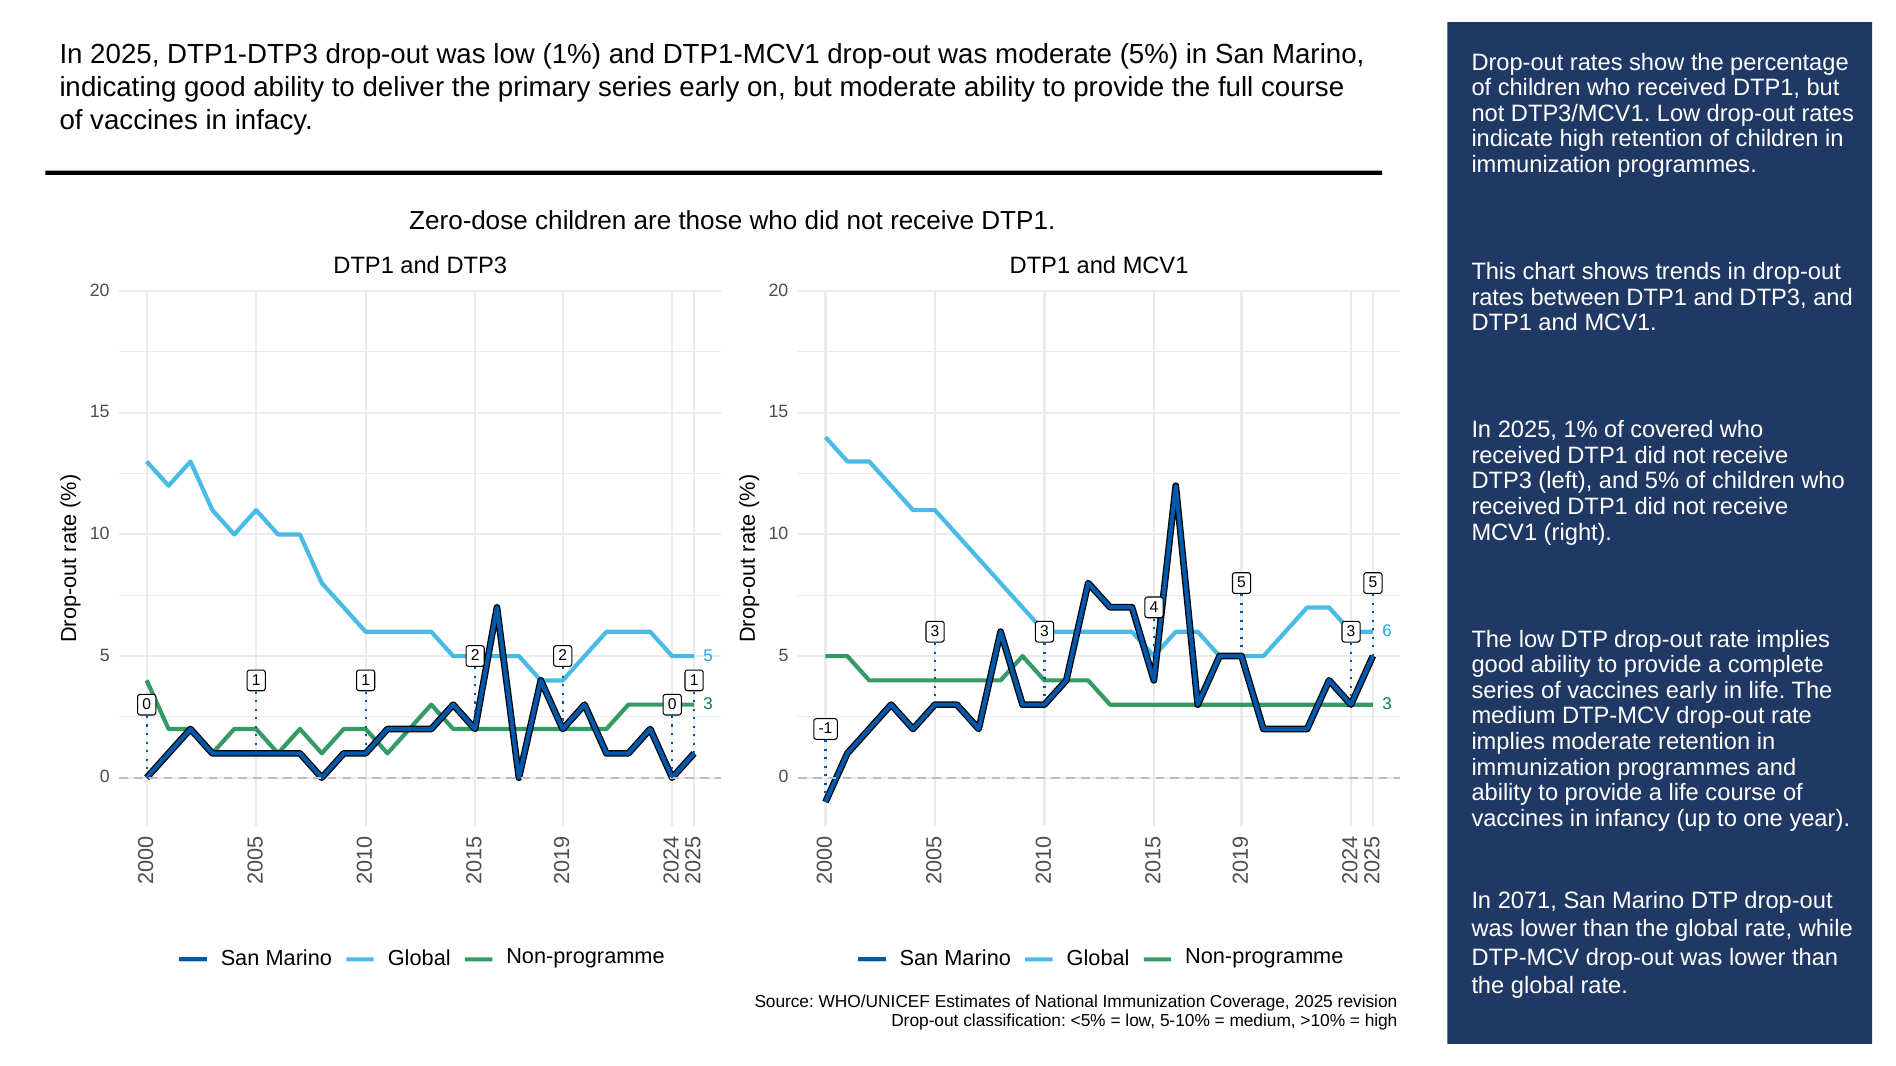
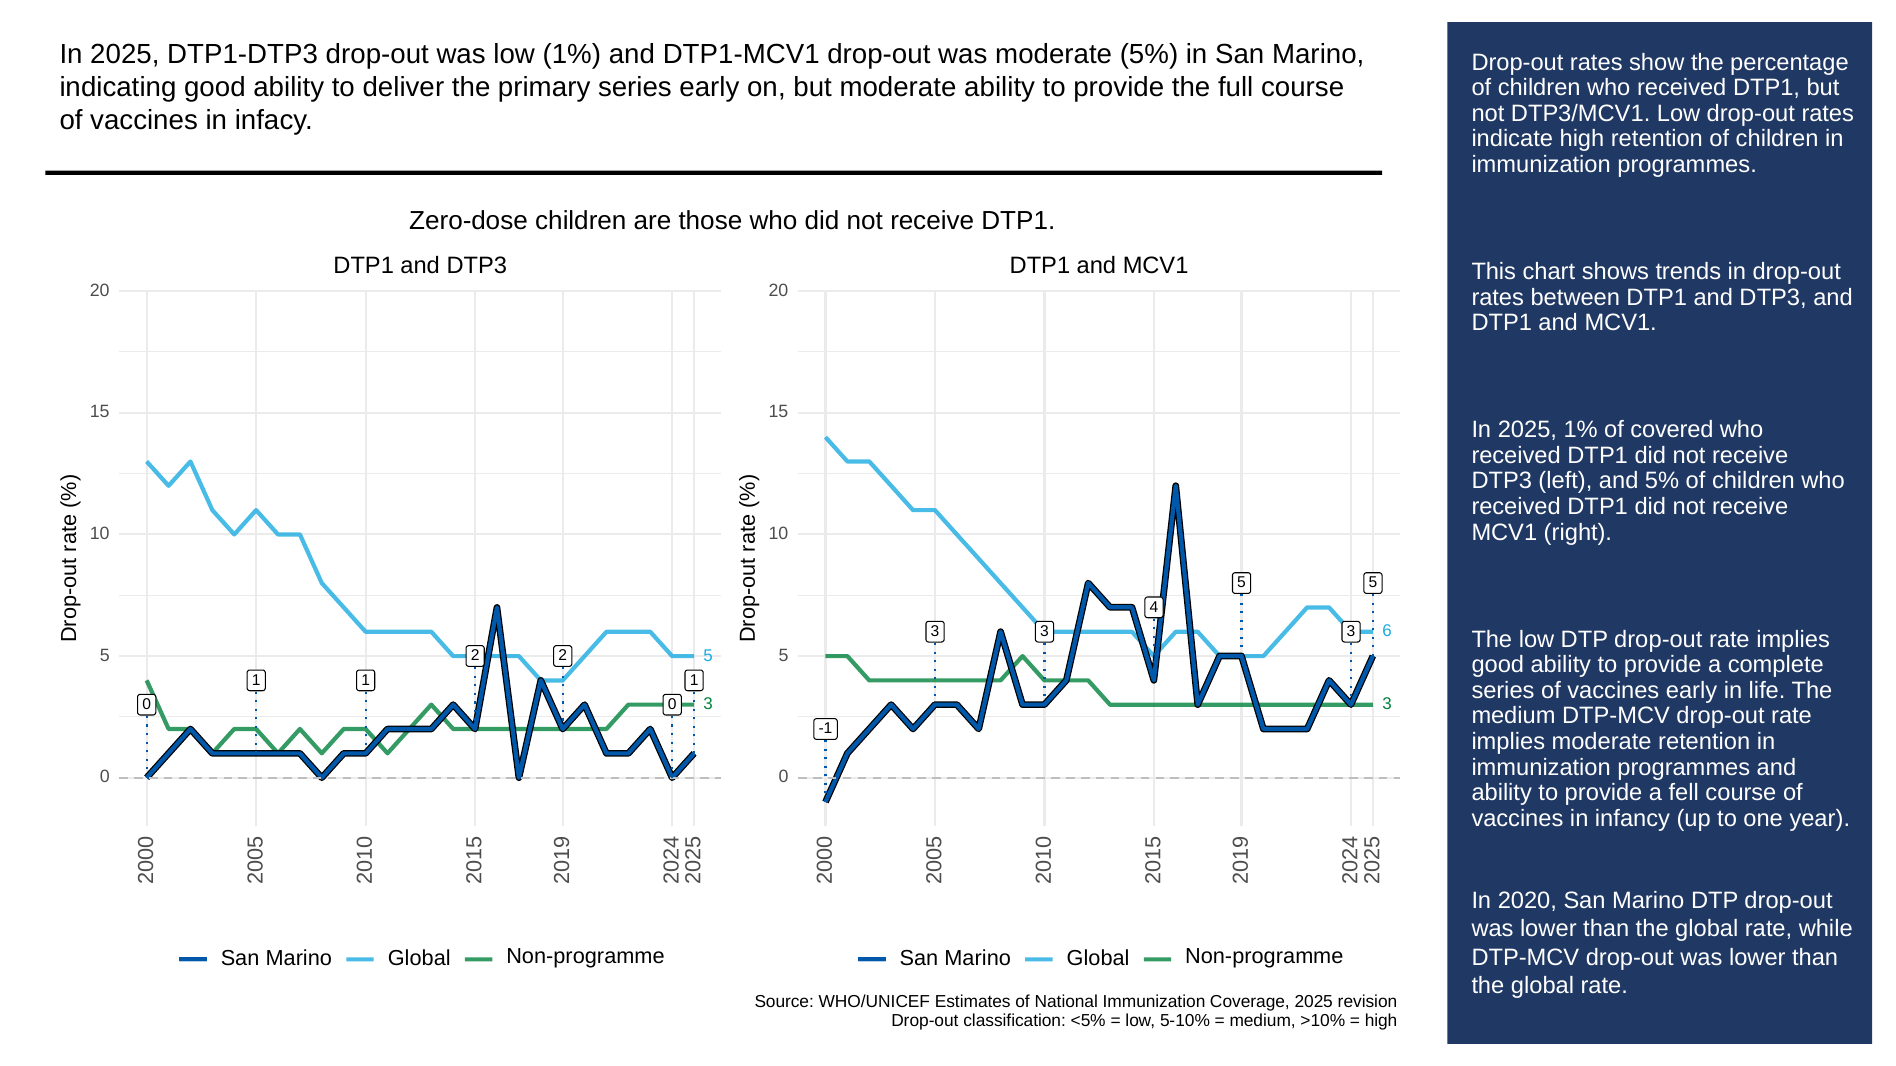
a life: life -> fell
2071: 2071 -> 2020
